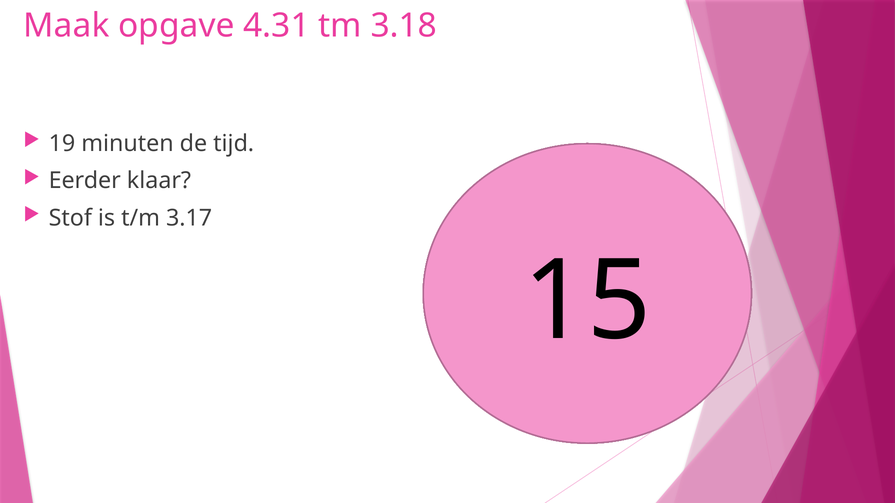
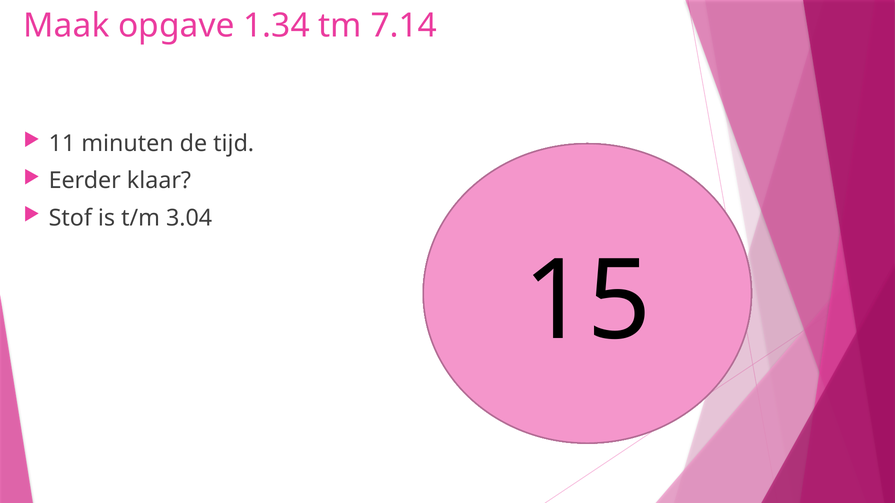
4.31: 4.31 -> 1.34
3.18: 3.18 -> 7.14
19 at (62, 144): 19 -> 11
3.17: 3.17 -> 3.04
